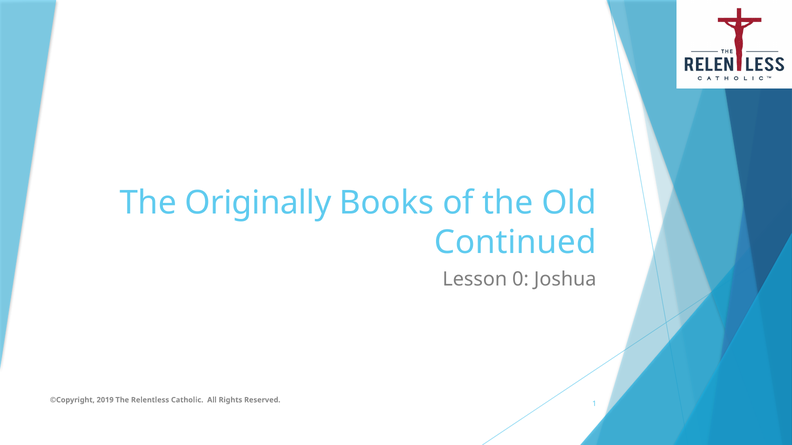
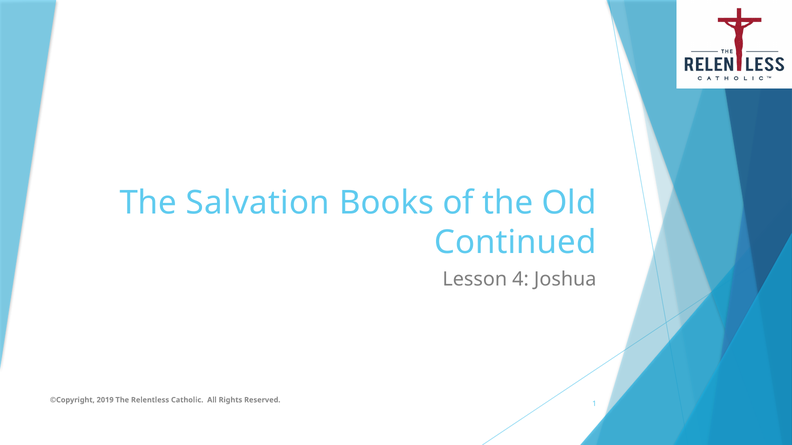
Originally: Originally -> Salvation
0: 0 -> 4
